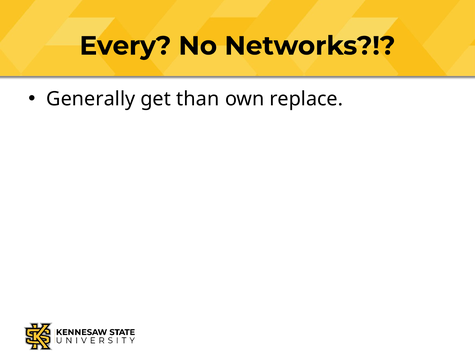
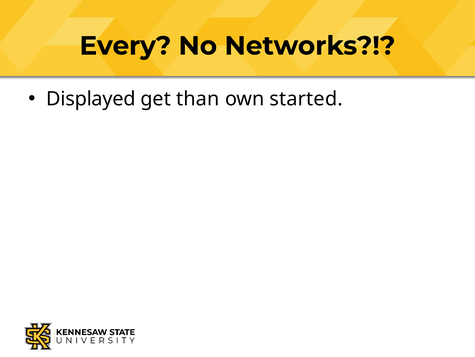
Generally: Generally -> Displayed
replace: replace -> started
